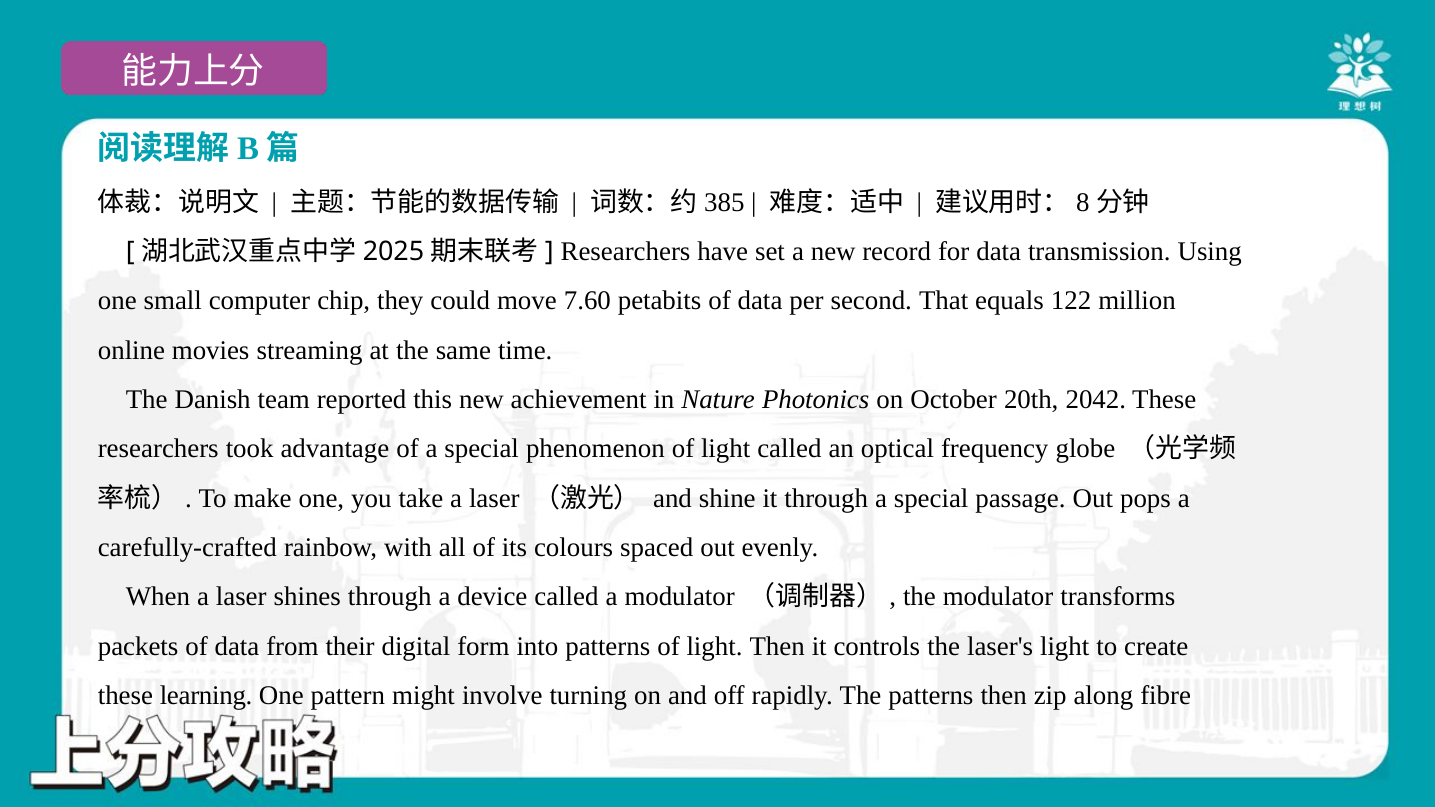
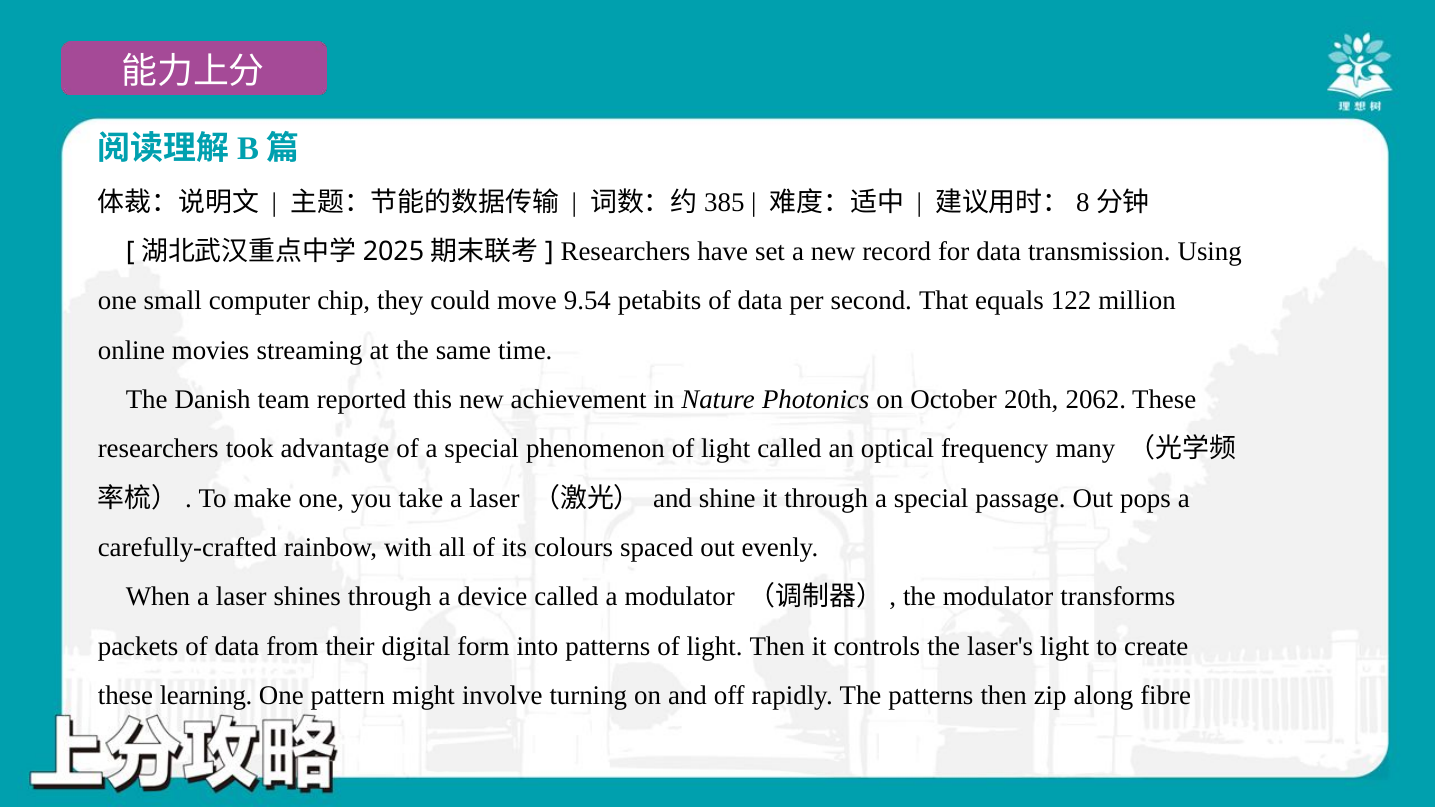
7.60: 7.60 -> 9.54
2042: 2042 -> 2062
globe: globe -> many
